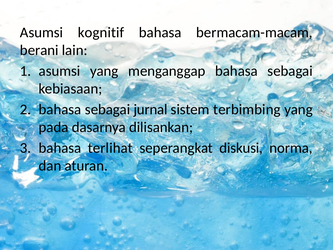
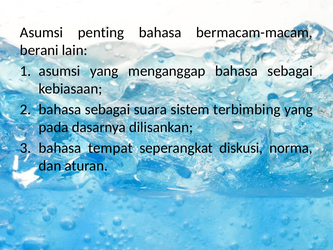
kognitif: kognitif -> penting
jurnal: jurnal -> suara
terlihat: terlihat -> tempat
